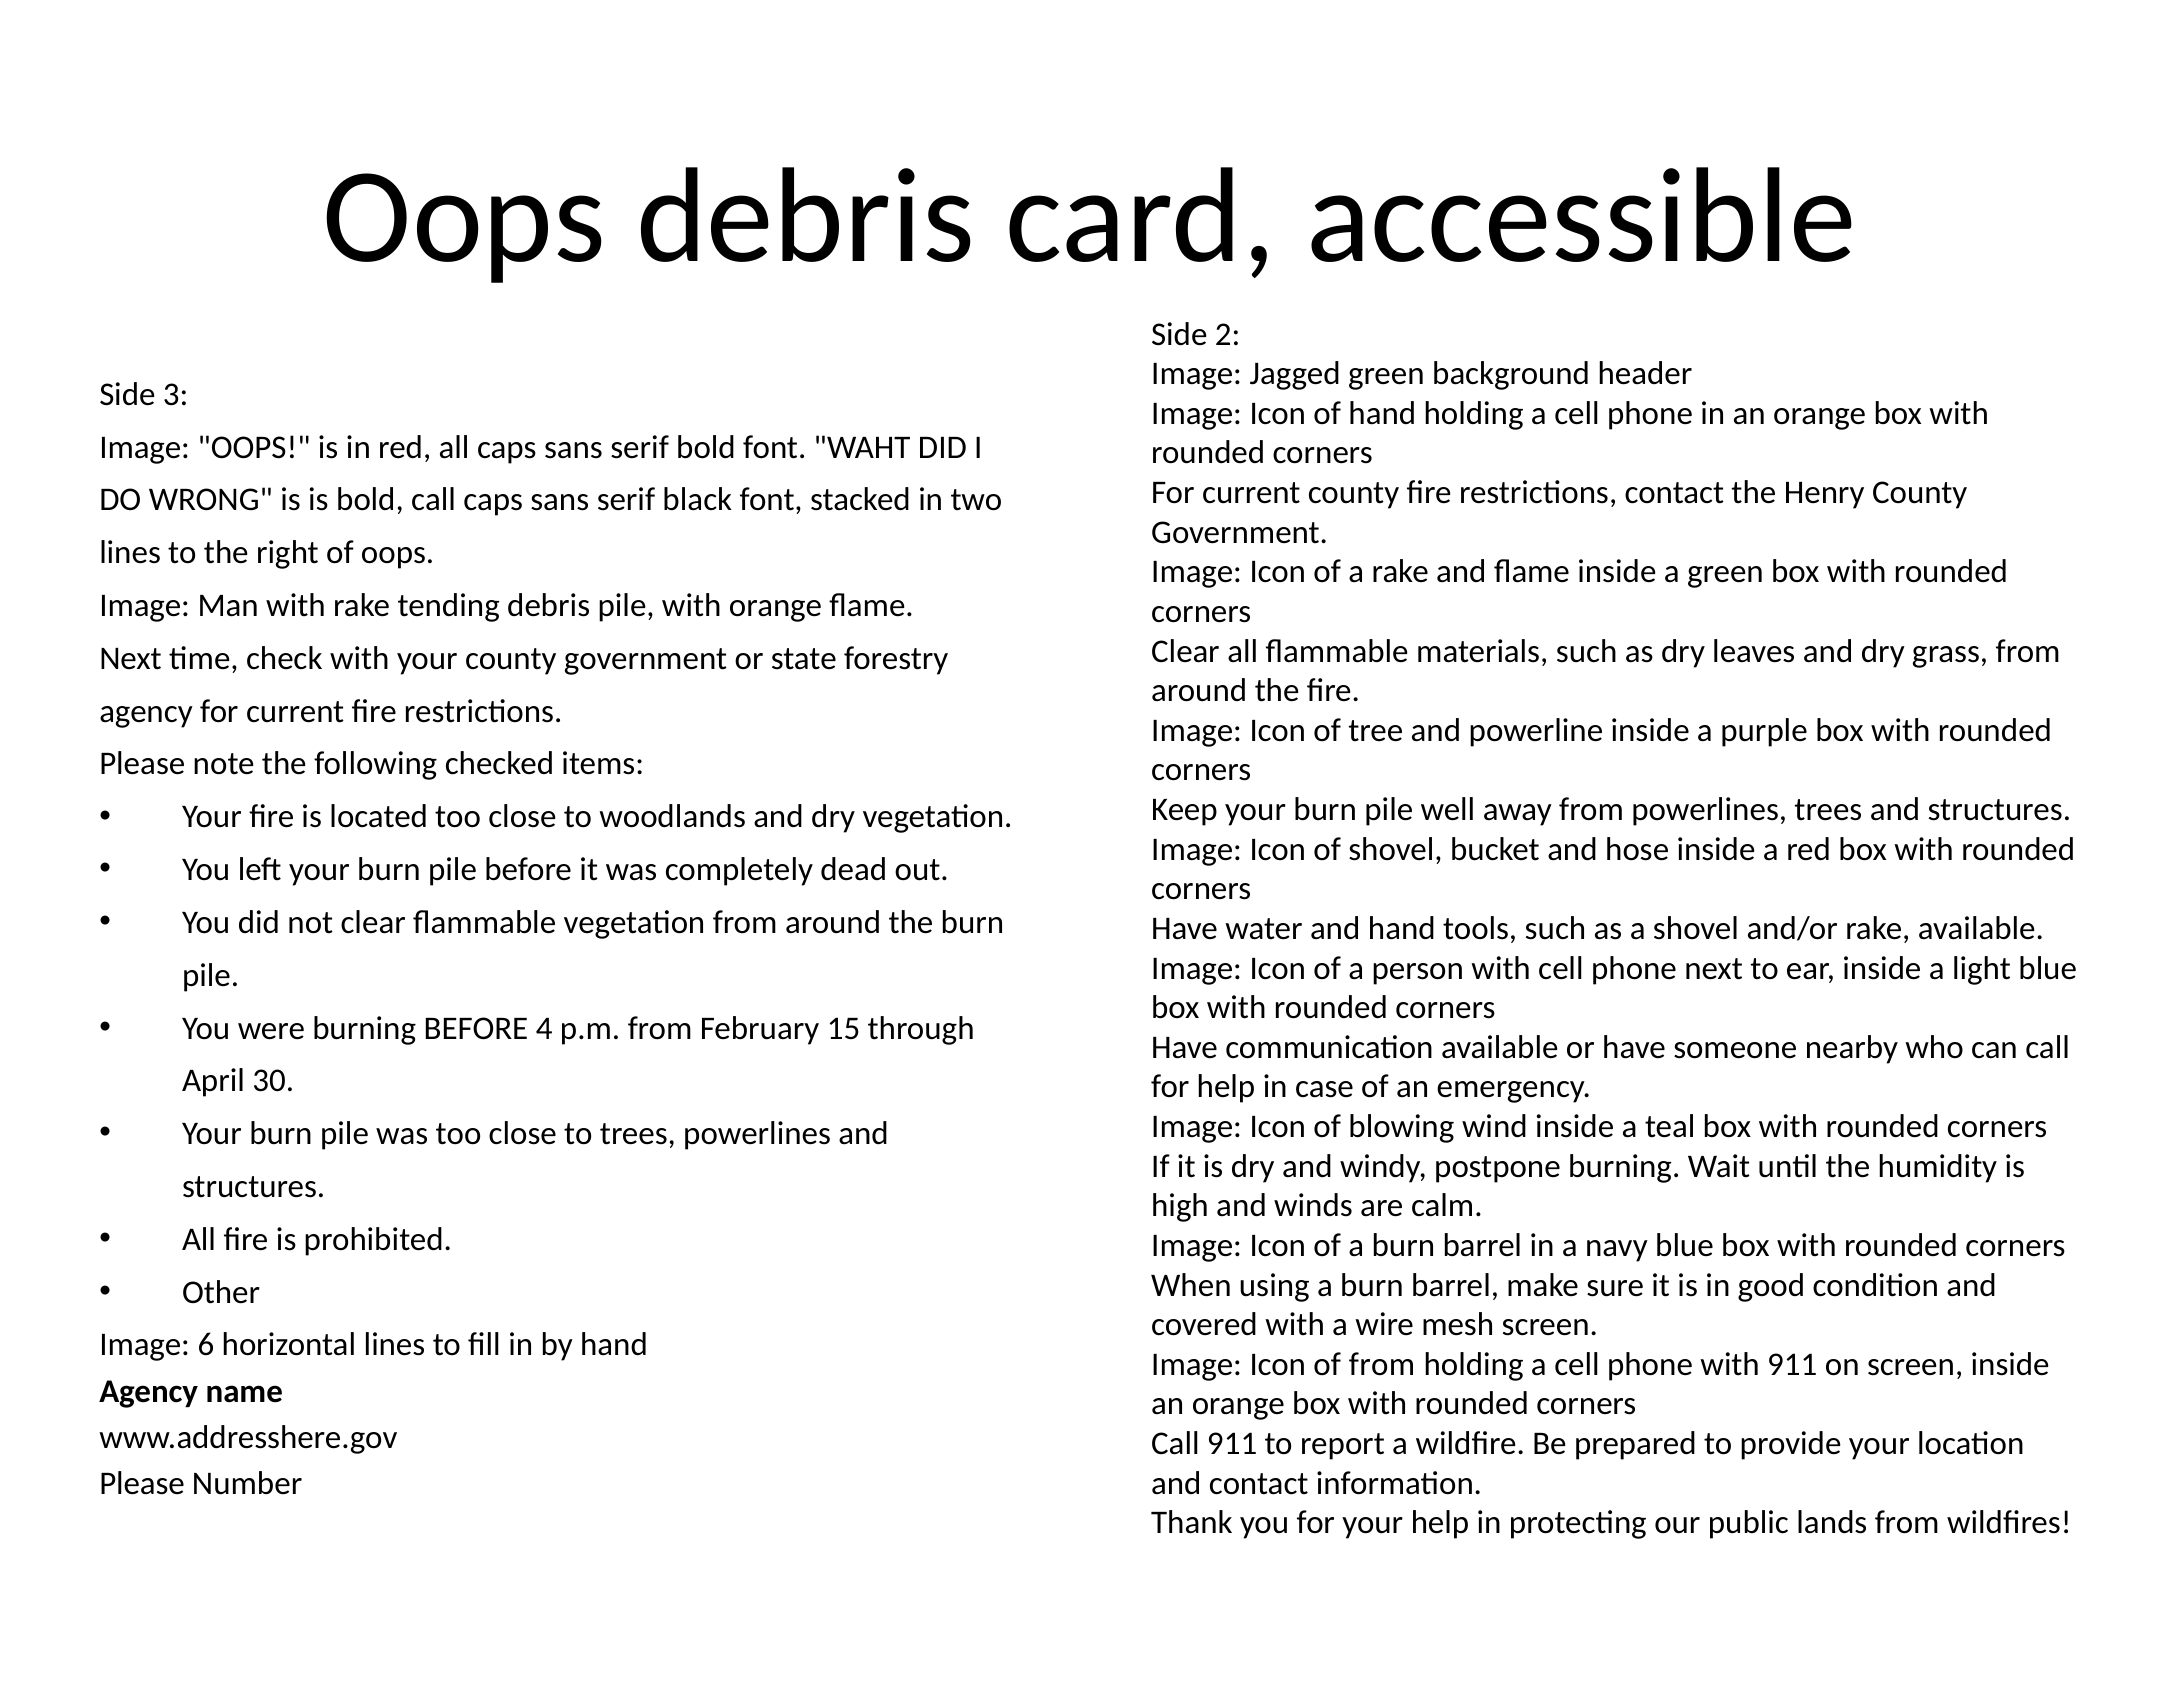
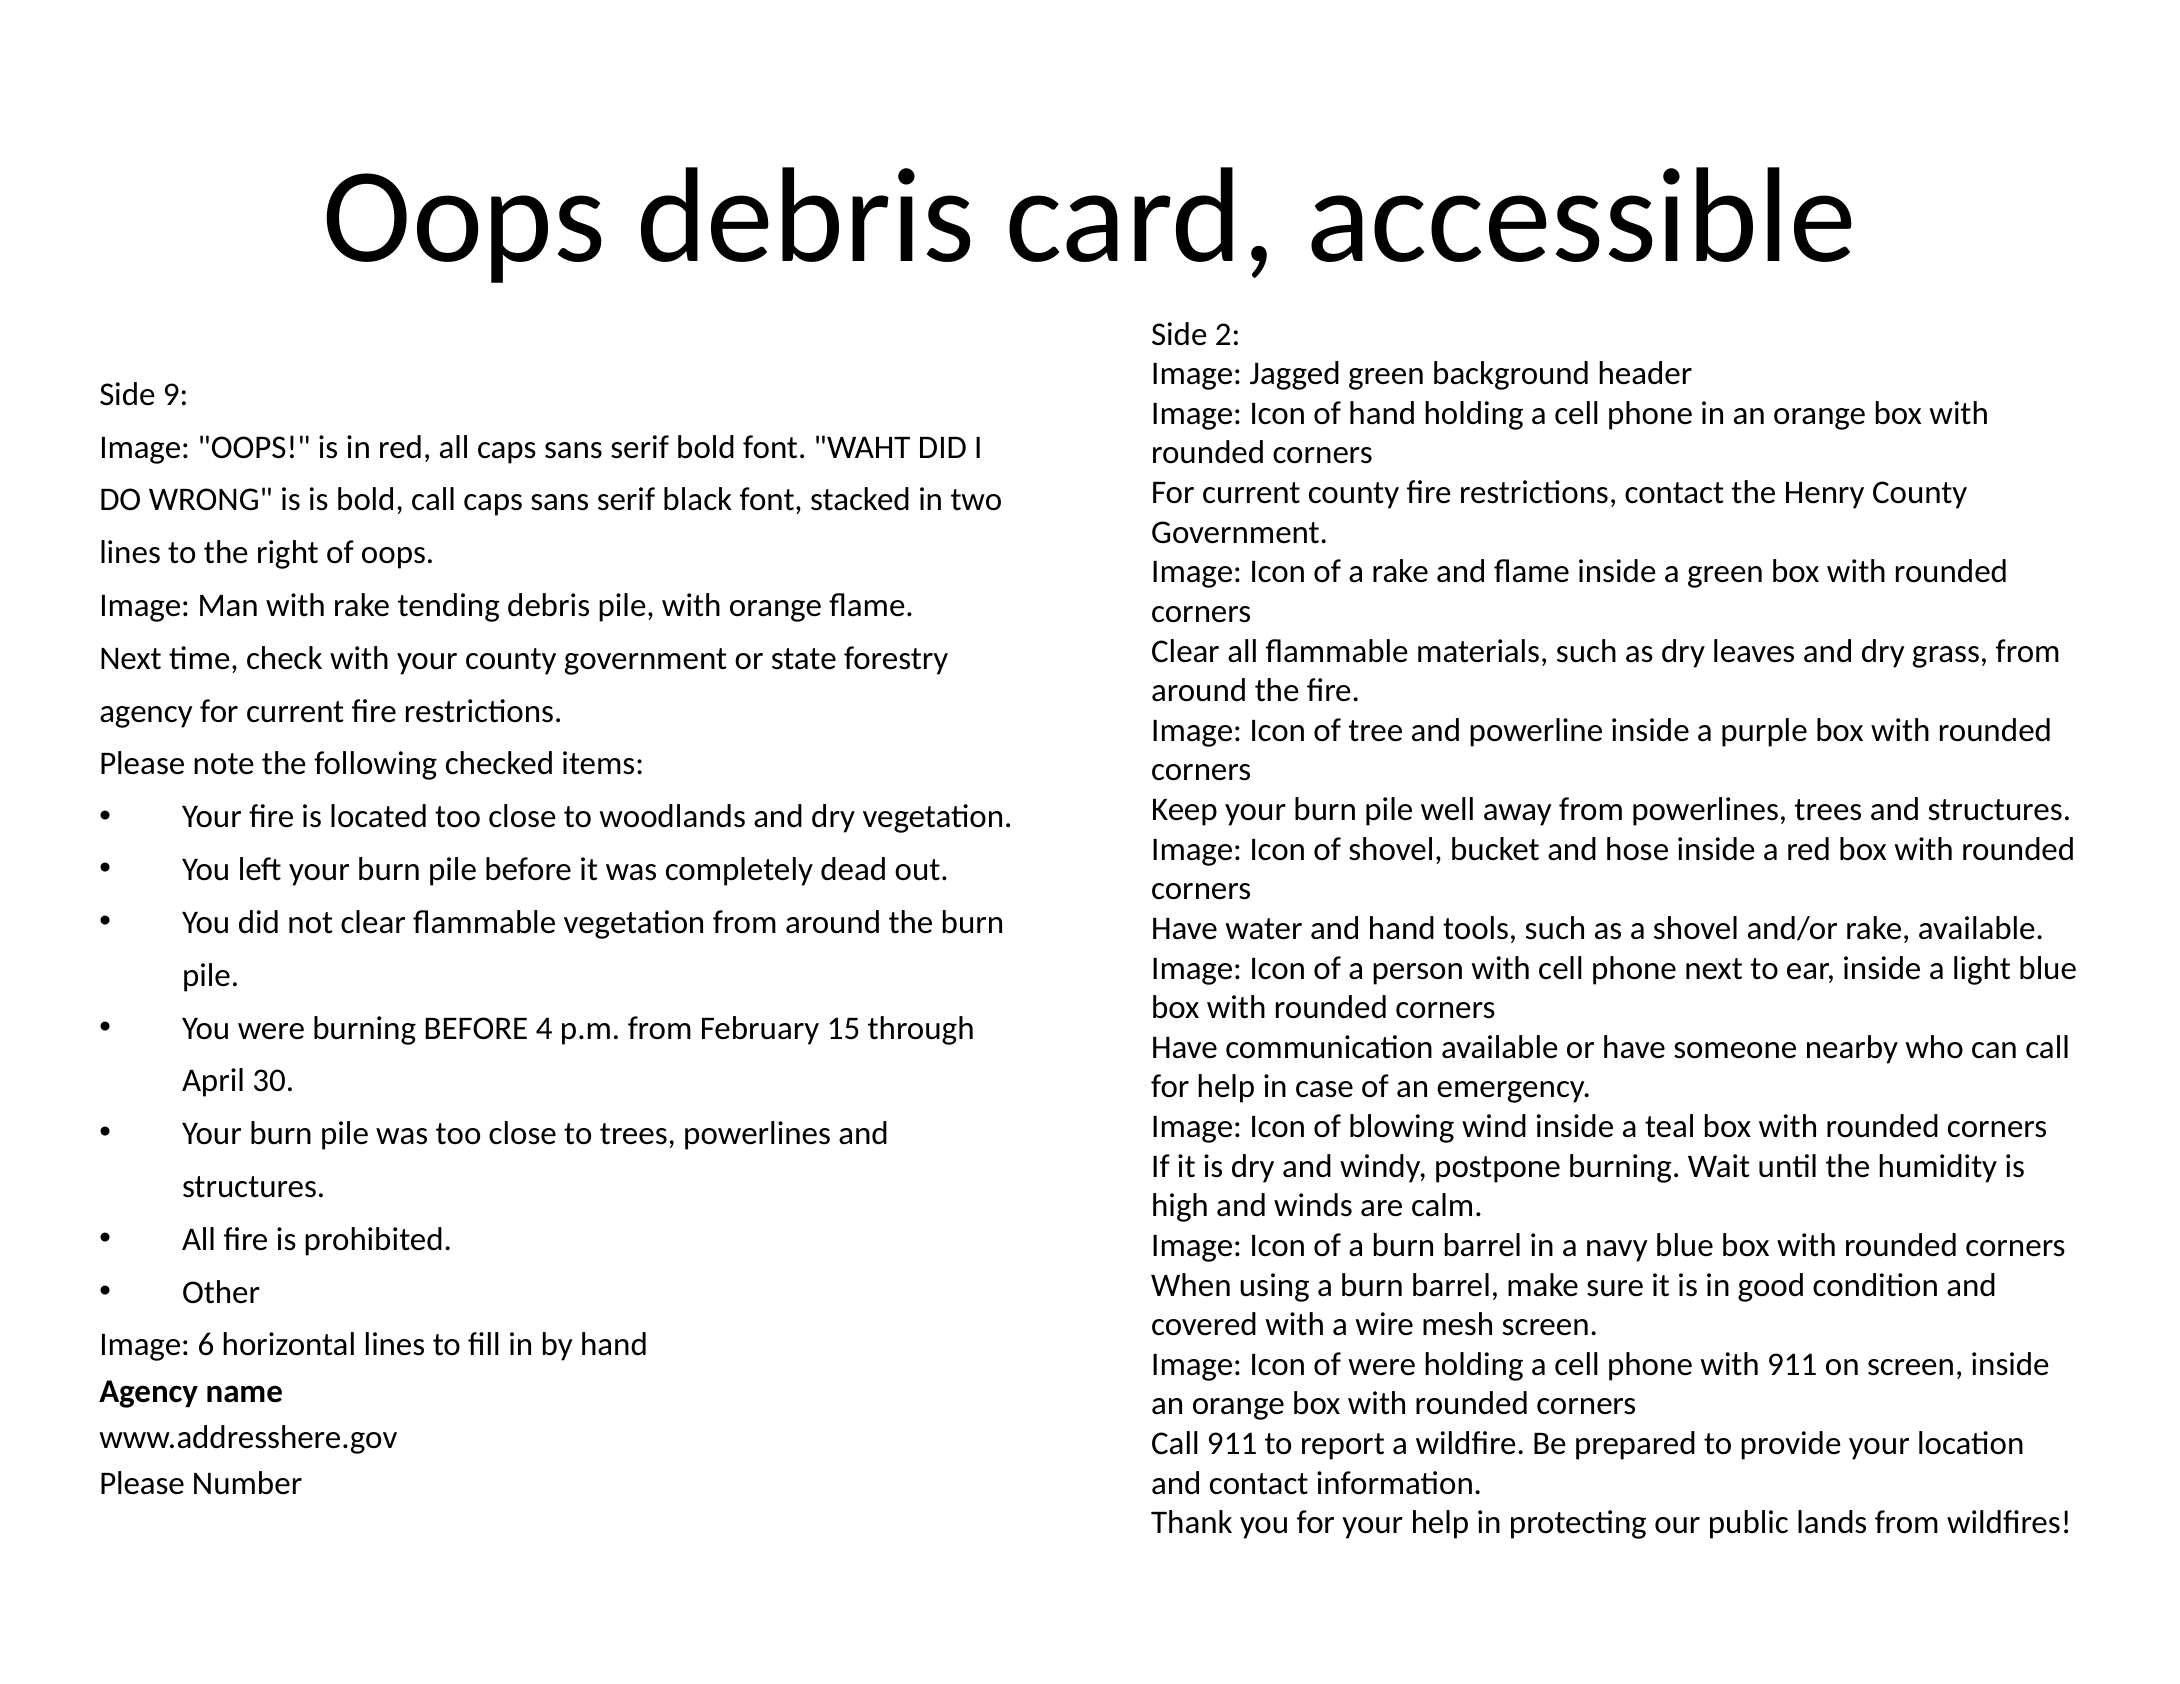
3: 3 -> 9
of from: from -> were
